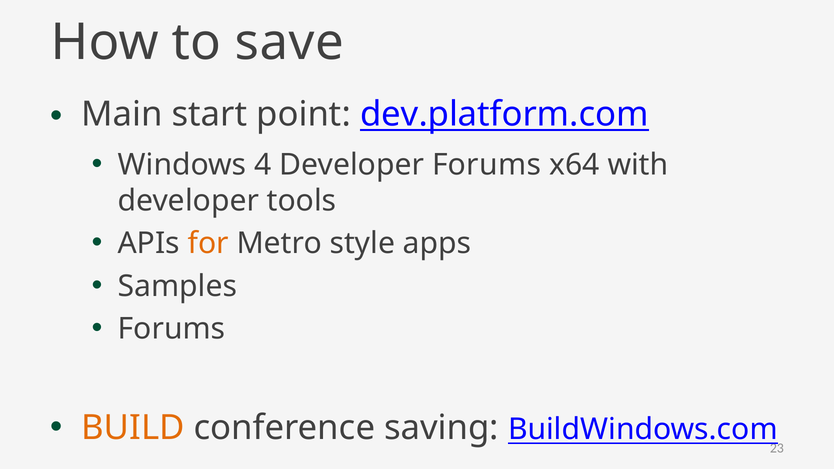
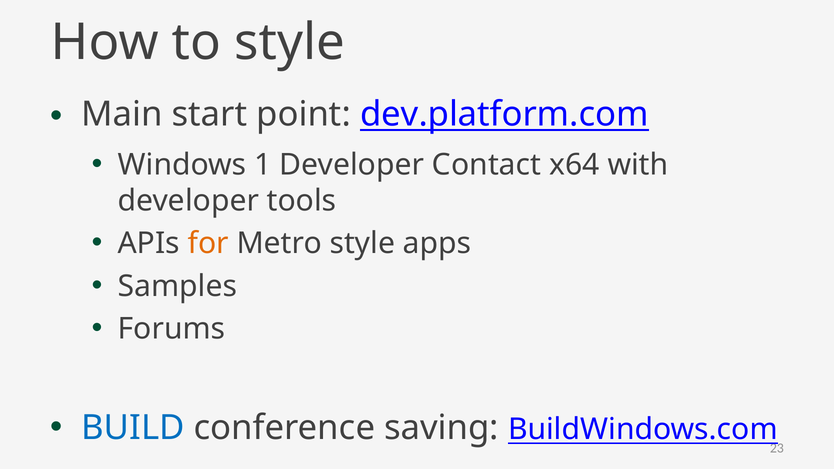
to save: save -> style
4: 4 -> 1
Developer Forums: Forums -> Contact
BUILD colour: orange -> blue
